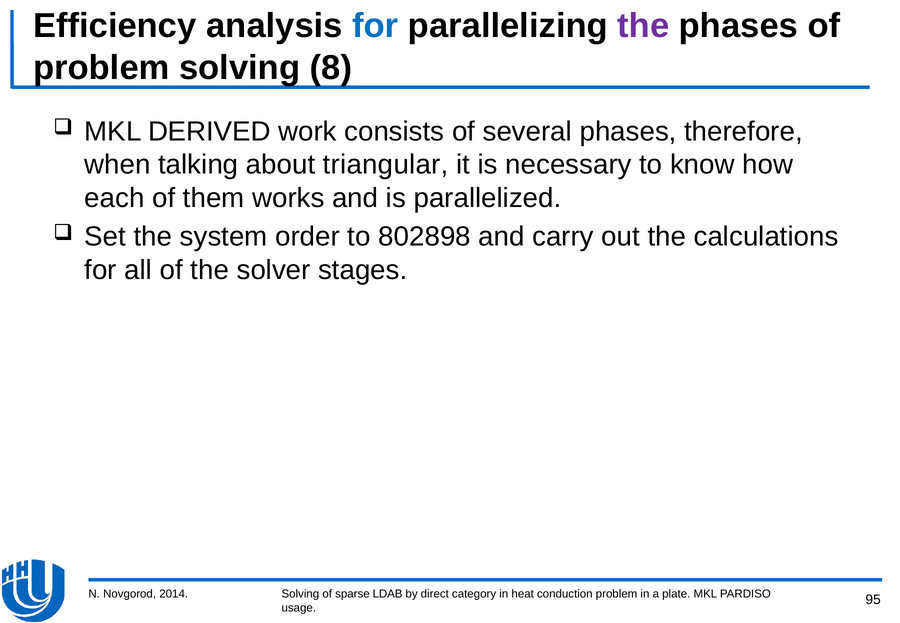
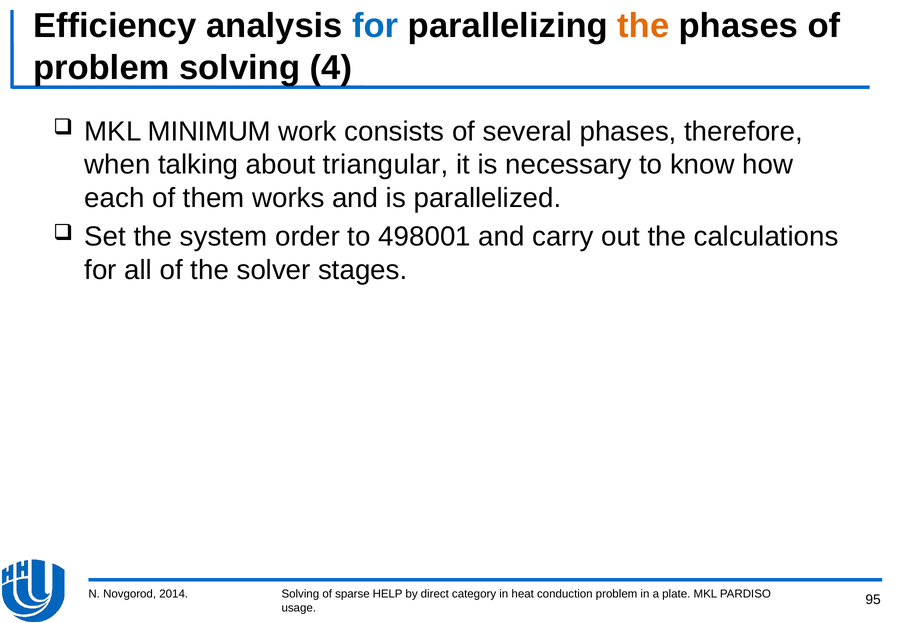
the at (643, 26) colour: purple -> orange
8: 8 -> 4
DERIVED: DERIVED -> MINIMUM
802898: 802898 -> 498001
LDAB: LDAB -> HELP
